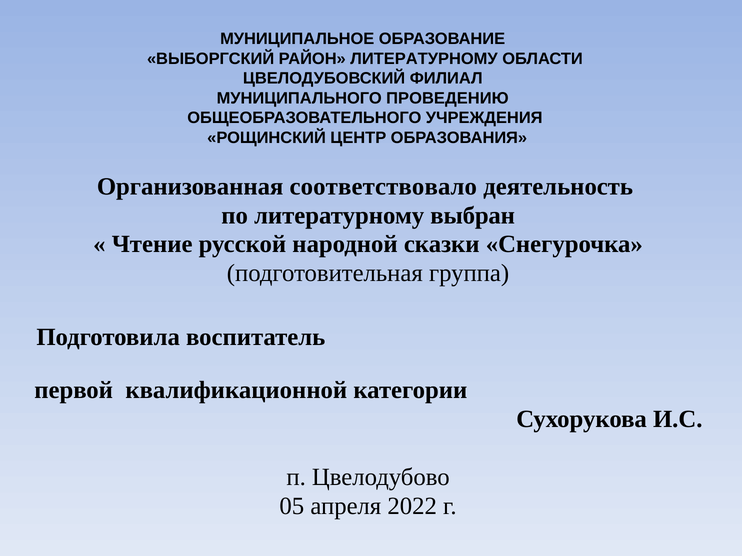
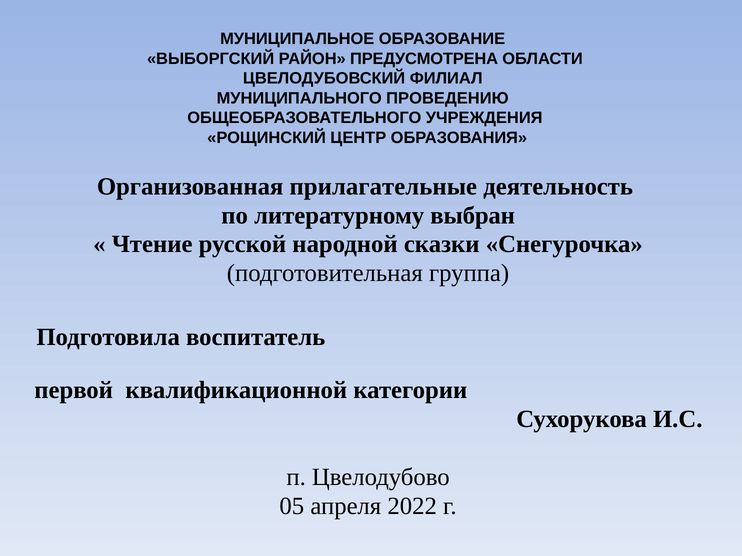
РАЙОН ЛИТЕРАТУРНОМУ: ЛИТЕРАТУРНОМУ -> ПРЕДУСМОТРЕНА
соответствовало: соответствовало -> прилагательные
